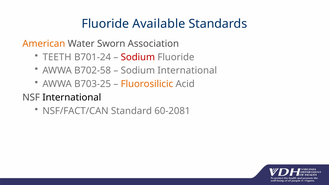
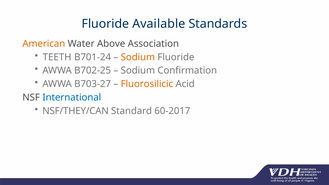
Sworn: Sworn -> Above
Sodium at (138, 57) colour: red -> orange
B702-58: B702-58 -> B702-25
Sodium International: International -> Confirmation
B703-25: B703-25 -> B703-27
International at (72, 97) colour: black -> blue
NSF/FACT/CAN: NSF/FACT/CAN -> NSF/THEY/CAN
60-2081: 60-2081 -> 60-2017
